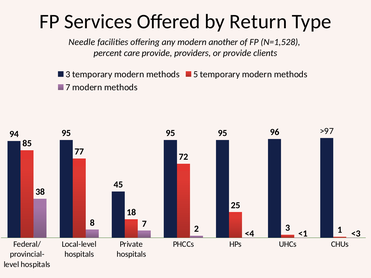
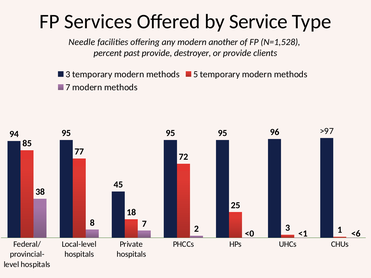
Return: Return -> Service
care: care -> past
providers: providers -> destroyer
<4: <4 -> <0
<3: <3 -> <6
